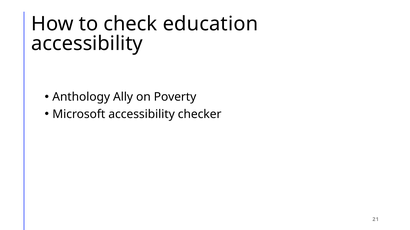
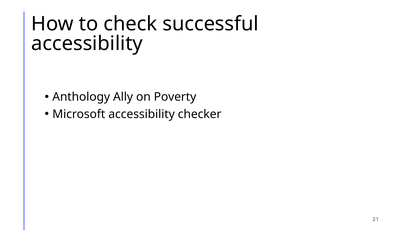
education: education -> successful
